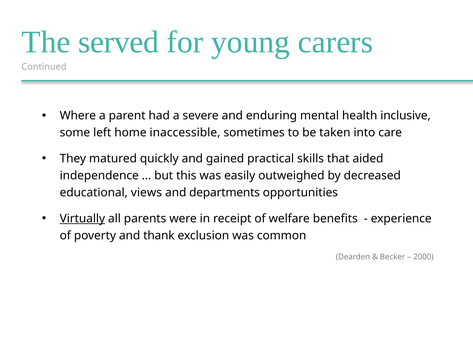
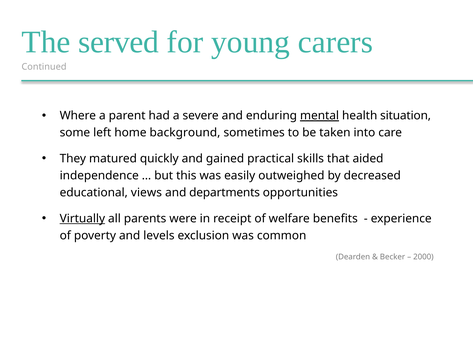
mental underline: none -> present
inclusive: inclusive -> situation
inaccessible: inaccessible -> background
thank: thank -> levels
